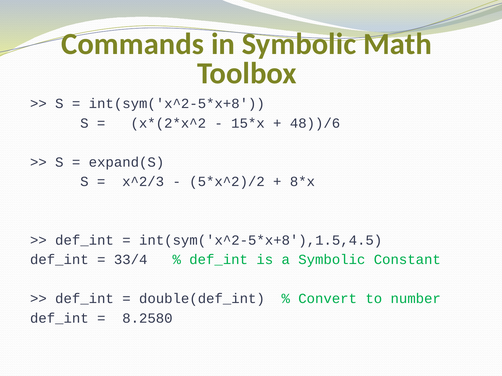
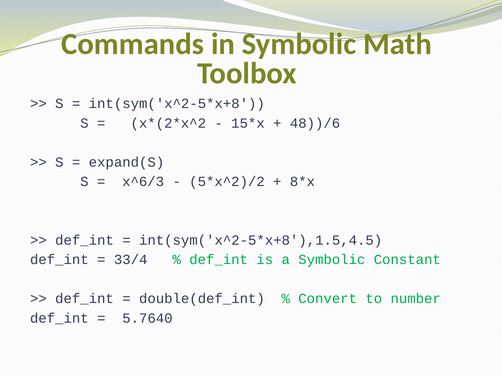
x^2/3: x^2/3 -> x^6/3
8.2580: 8.2580 -> 5.7640
